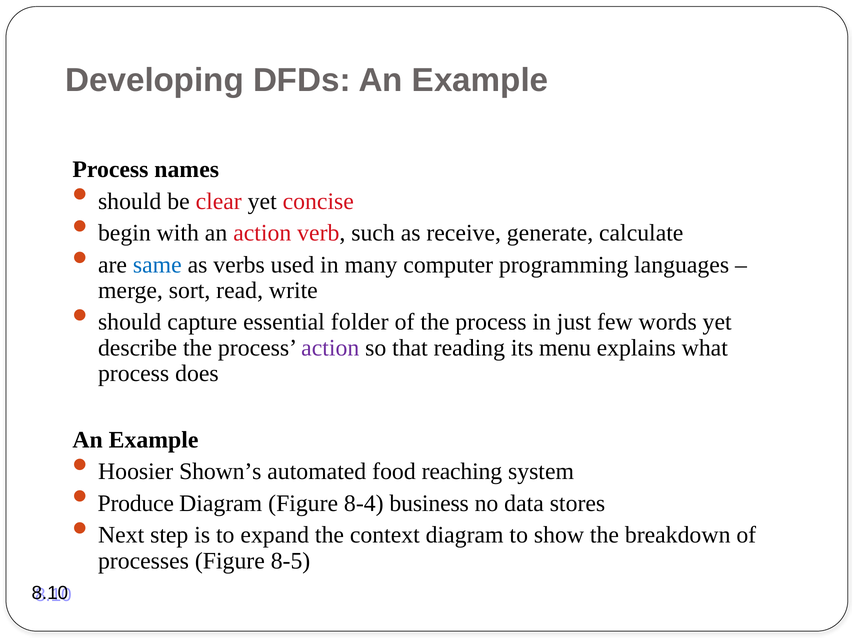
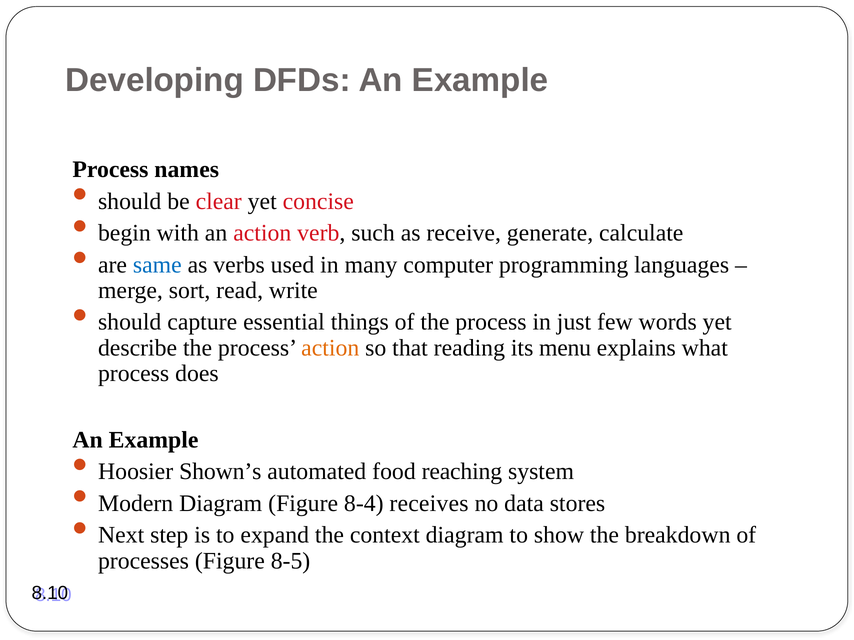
folder: folder -> things
action at (330, 348) colour: purple -> orange
Produce: Produce -> Modern
business: business -> receives
